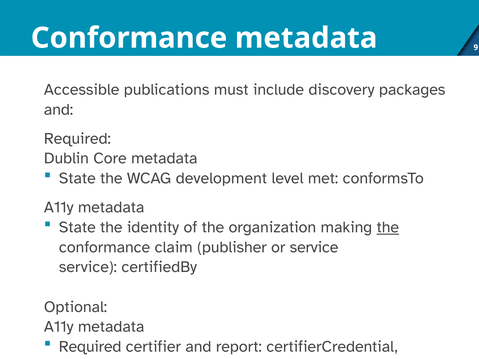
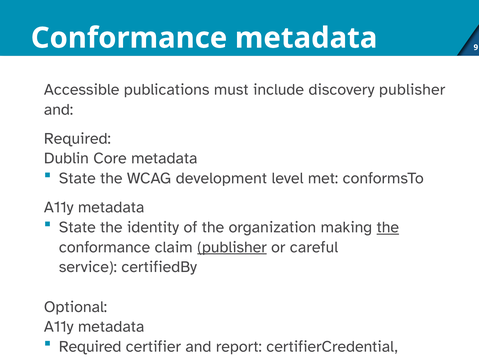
discovery packages: packages -> publisher
publisher at (232, 247) underline: none -> present
or service: service -> careful
